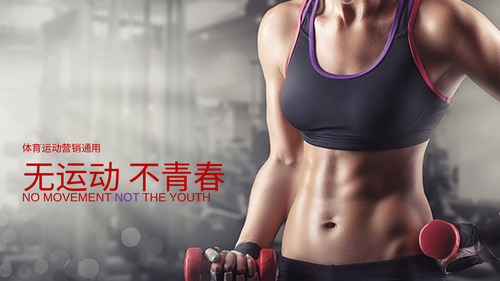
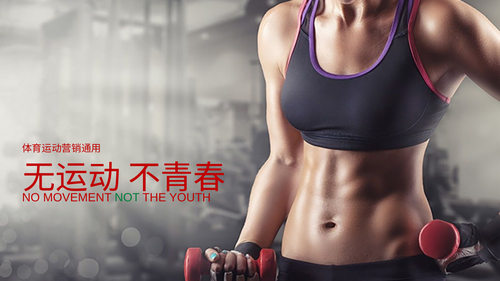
NOT colour: purple -> green
